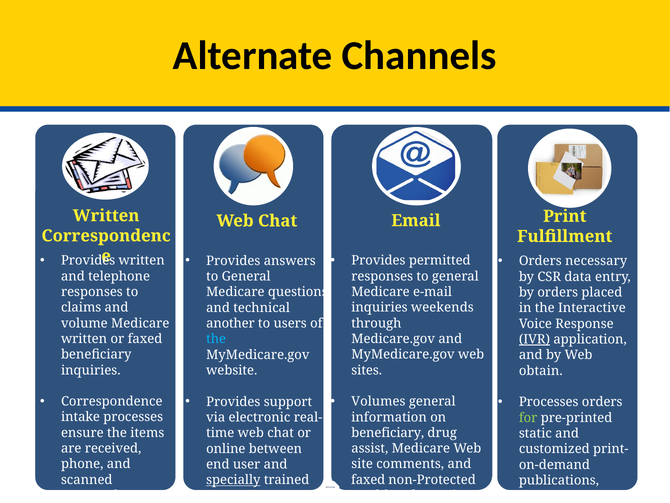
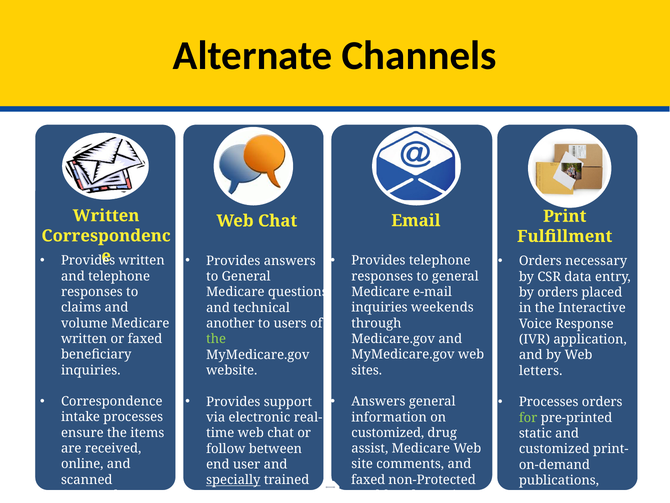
Provides permitted: permitted -> telephone
the at (216, 339) colour: light blue -> light green
IVR underline: present -> none
obtain at (541, 370): obtain -> letters
Volumes at (378, 401): Volumes -> Answers
beneficiary at (388, 432): beneficiary -> customized
online: online -> follow
phone: phone -> online
